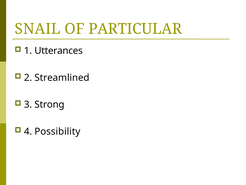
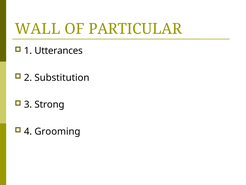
SNAIL: SNAIL -> WALL
Streamlined: Streamlined -> Substitution
Possibility: Possibility -> Grooming
